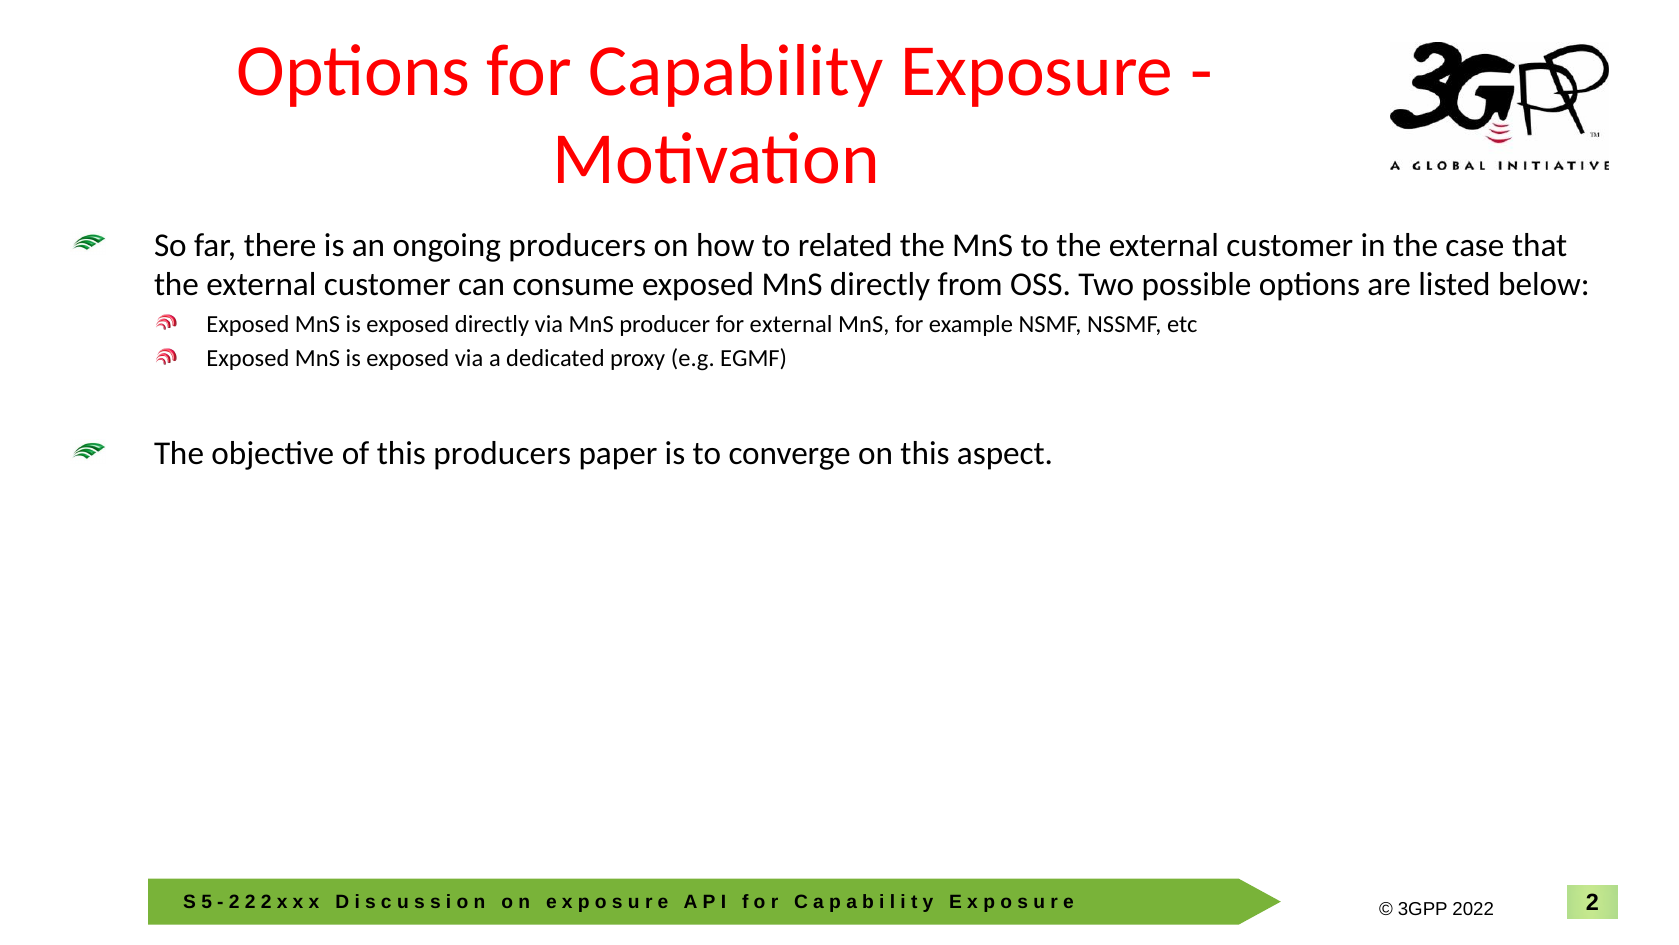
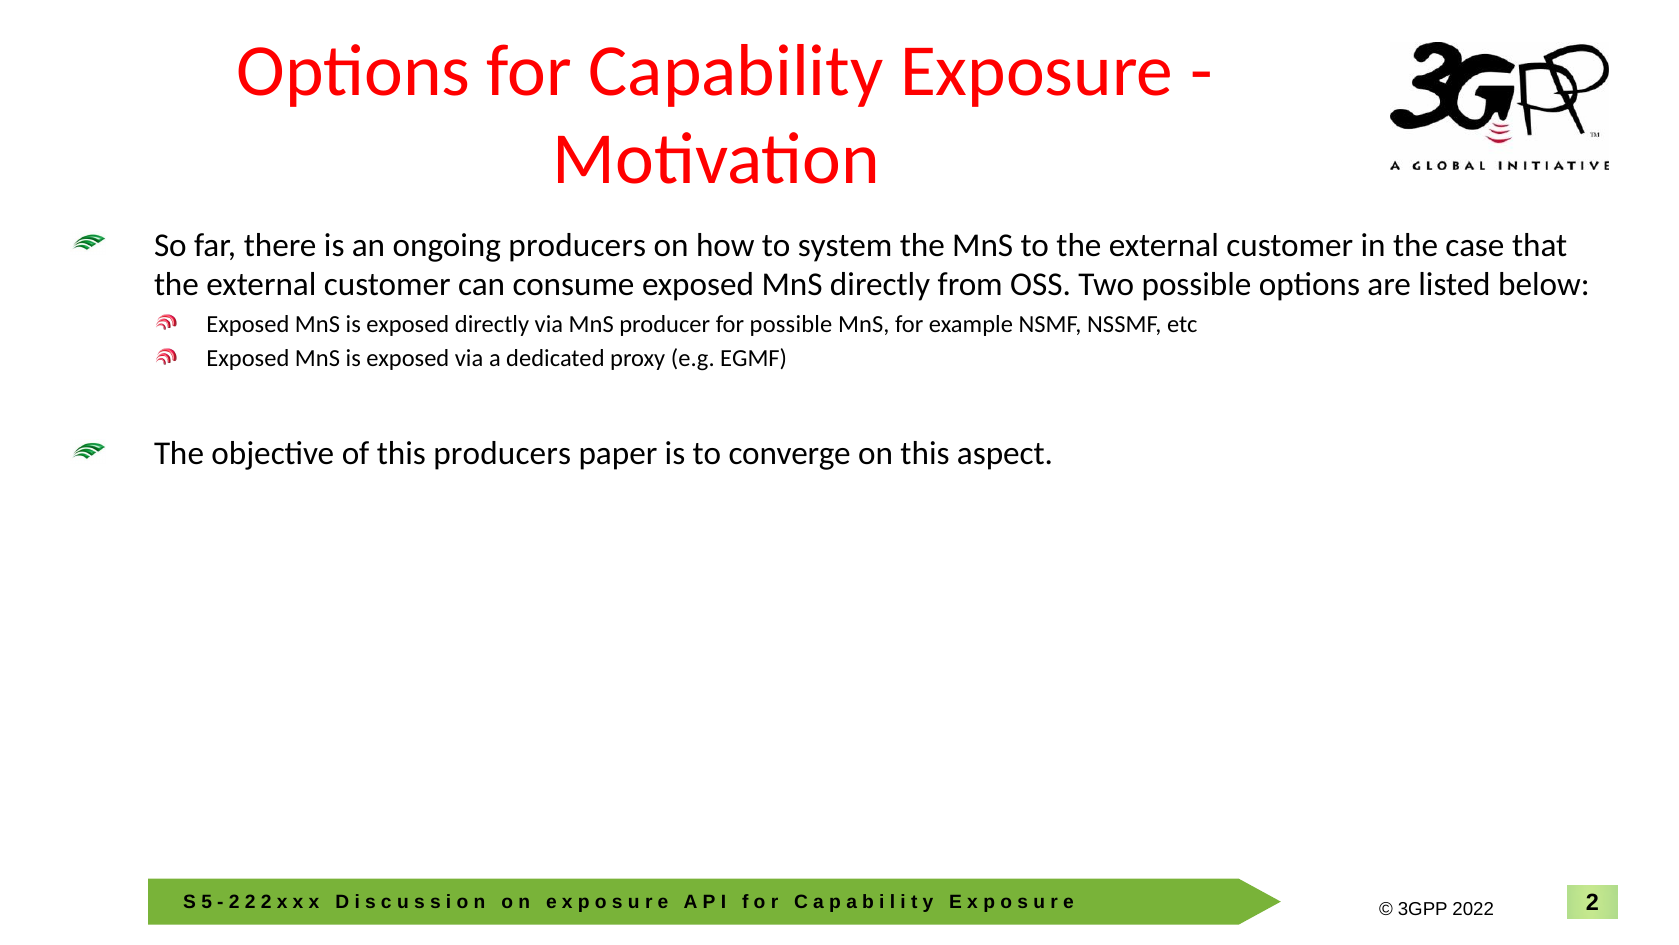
related: related -> system
for external: external -> possible
